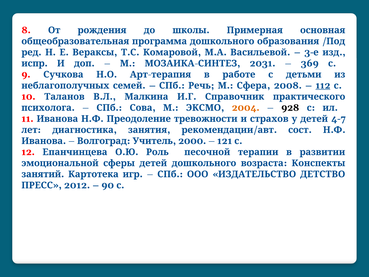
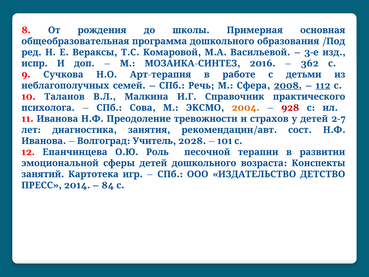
2031: 2031 -> 2016
369: 369 -> 362
2008 underline: none -> present
928 colour: black -> red
4-7: 4-7 -> 2-7
2000: 2000 -> 2028
121: 121 -> 101
2012: 2012 -> 2014
90: 90 -> 84
